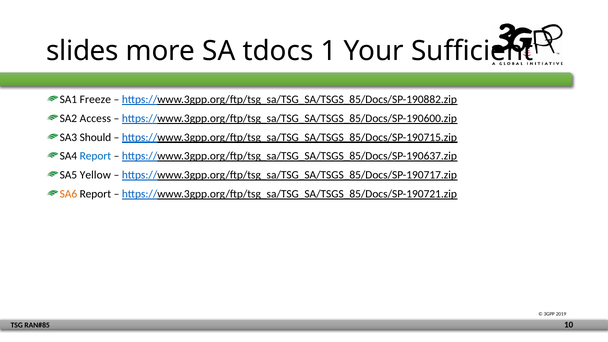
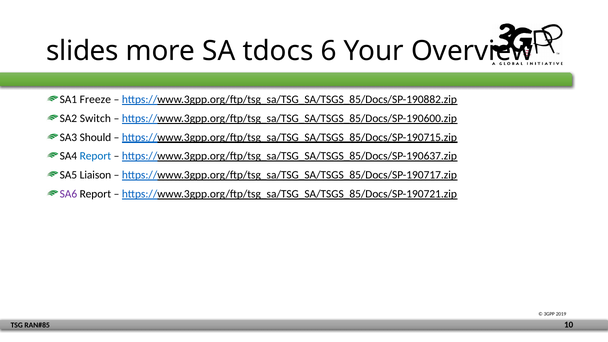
1: 1 -> 6
Sufficient: Sufficient -> Overview
Access: Access -> Switch
Yellow: Yellow -> Liaison
SA6 colour: orange -> purple
